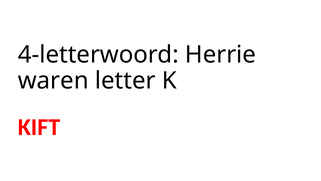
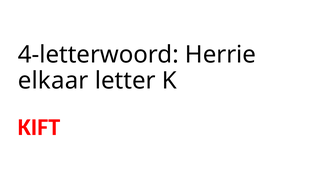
waren: waren -> elkaar
